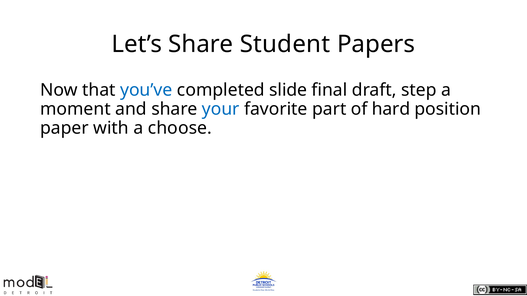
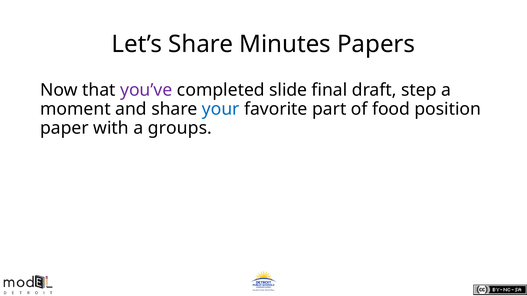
Student: Student -> Minutes
you’ve colour: blue -> purple
hard: hard -> food
choose: choose -> groups
